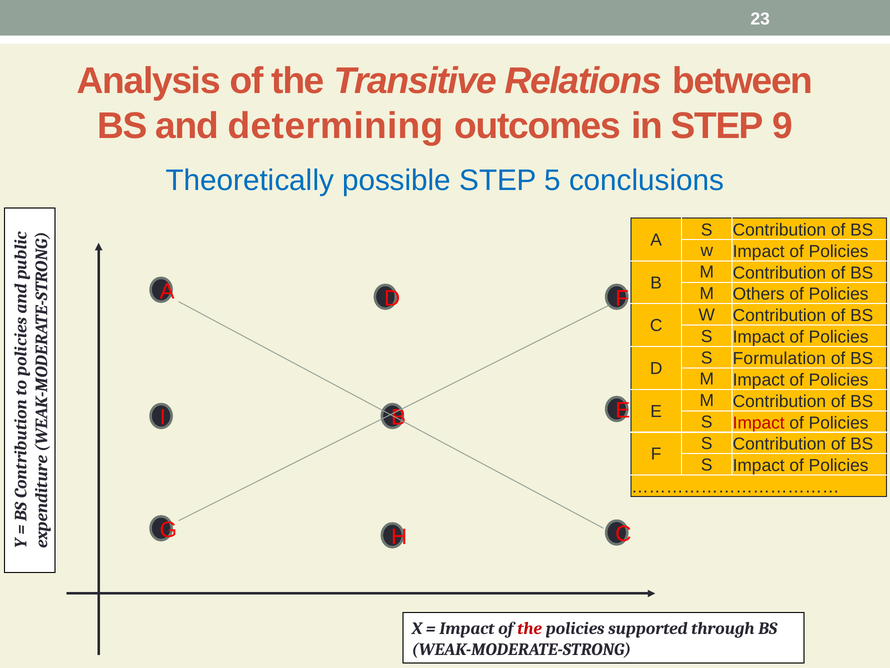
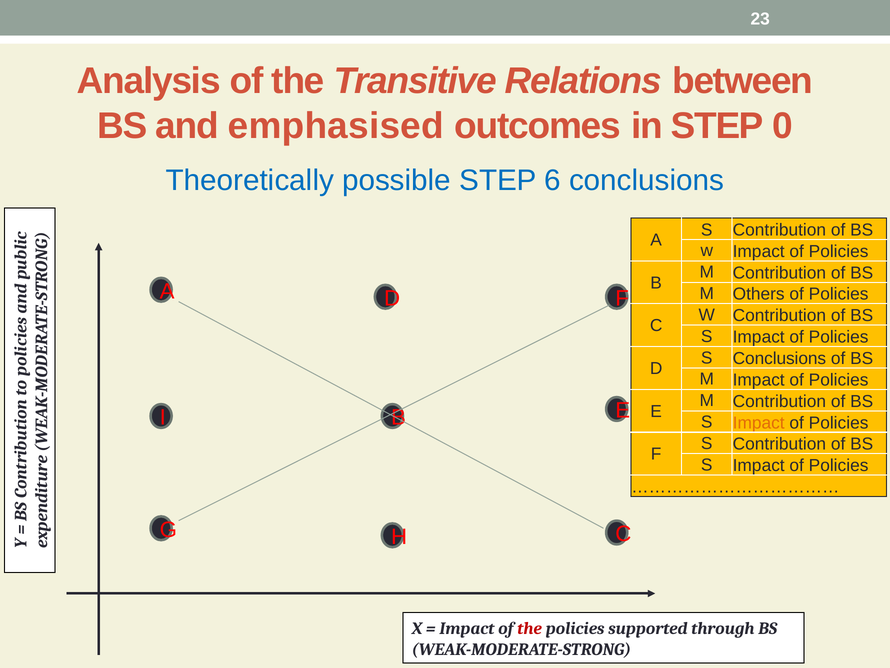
determining: determining -> emphasised
9: 9 -> 0
5: 5 -> 6
S Formulation: Formulation -> Conclusions
Impact at (759, 423) colour: red -> orange
